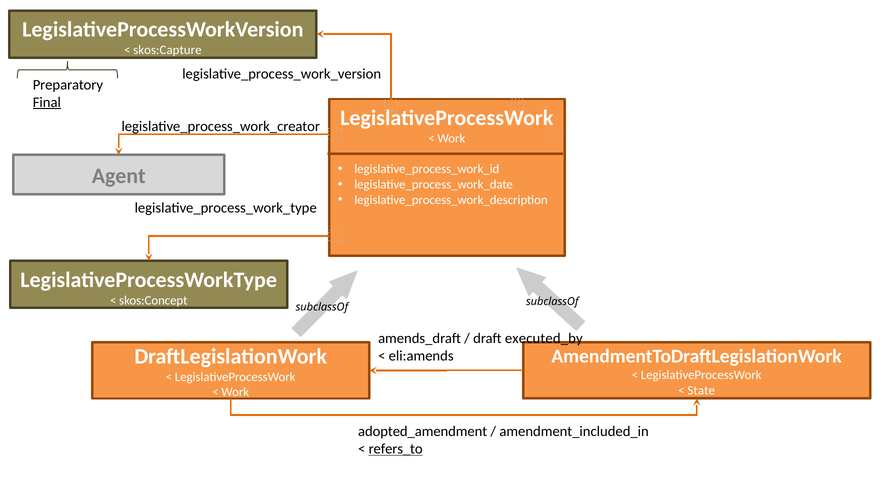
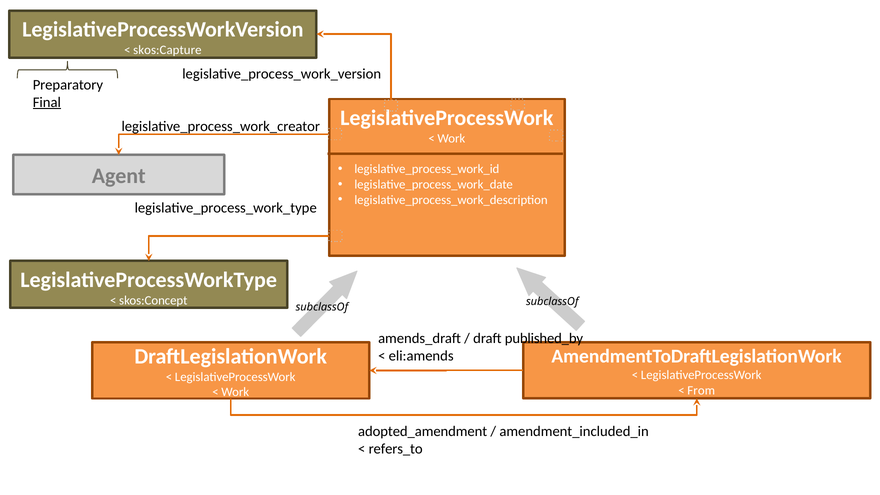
executed_by: executed_by -> published_by
State: State -> From
refers_to underline: present -> none
